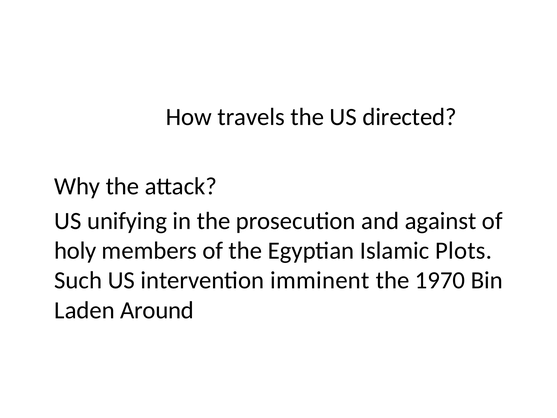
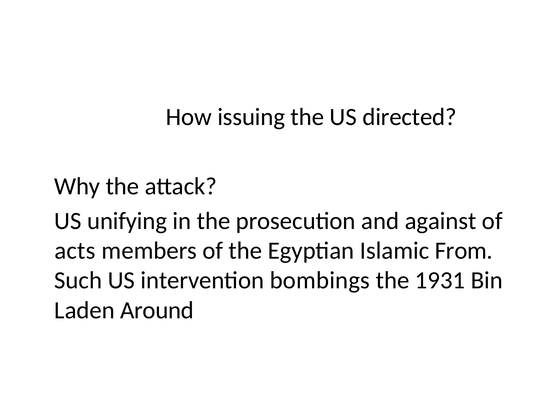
travels: travels -> issuing
holy: holy -> acts
Plots: Plots -> From
imminent: imminent -> bombings
1970: 1970 -> 1931
